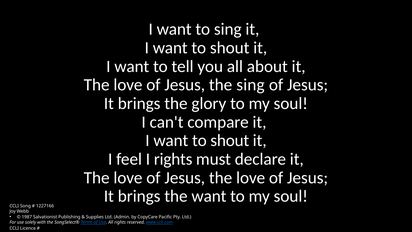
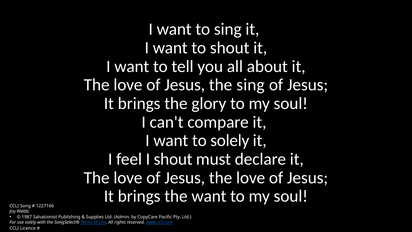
shout at (230, 140): shout -> solely
I rights: rights -> shout
